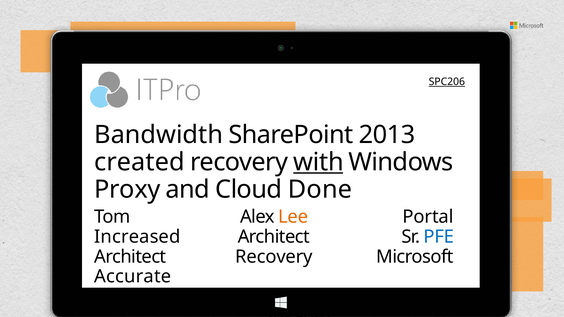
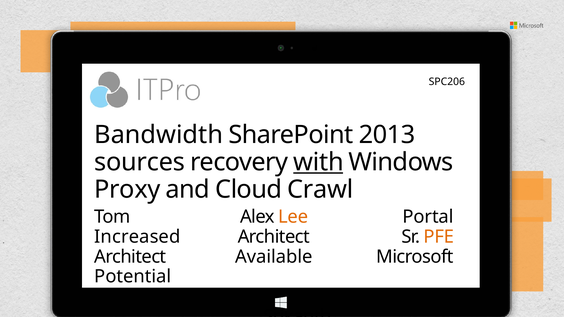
SPC206 underline: present -> none
created: created -> sources
Done: Done -> Crawl
PFE colour: blue -> orange
Recovery at (274, 257): Recovery -> Available
Accurate: Accurate -> Potential
